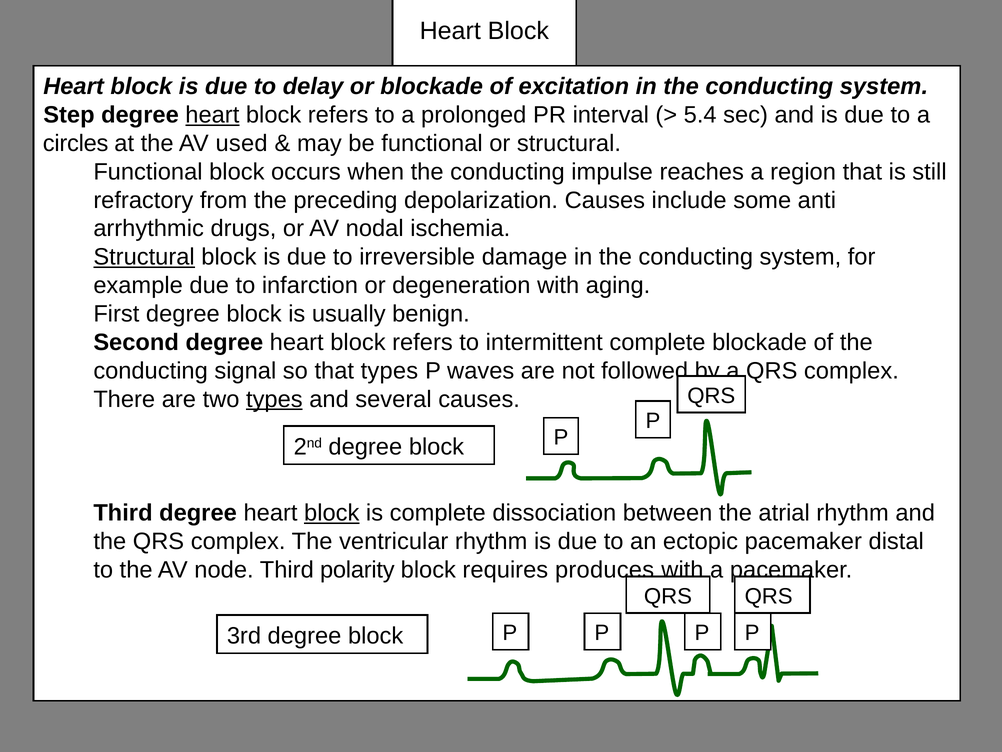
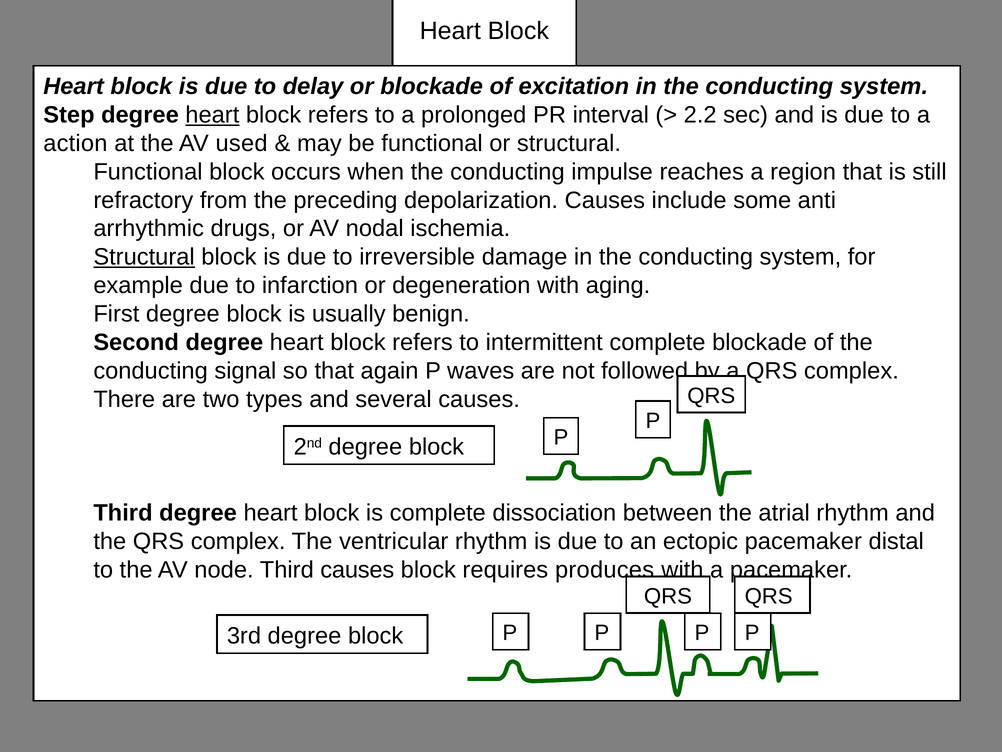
5.4: 5.4 -> 2.2
circles: circles -> action
that types: types -> again
types at (274, 399) underline: present -> none
block at (332, 513) underline: present -> none
Third polarity: polarity -> causes
